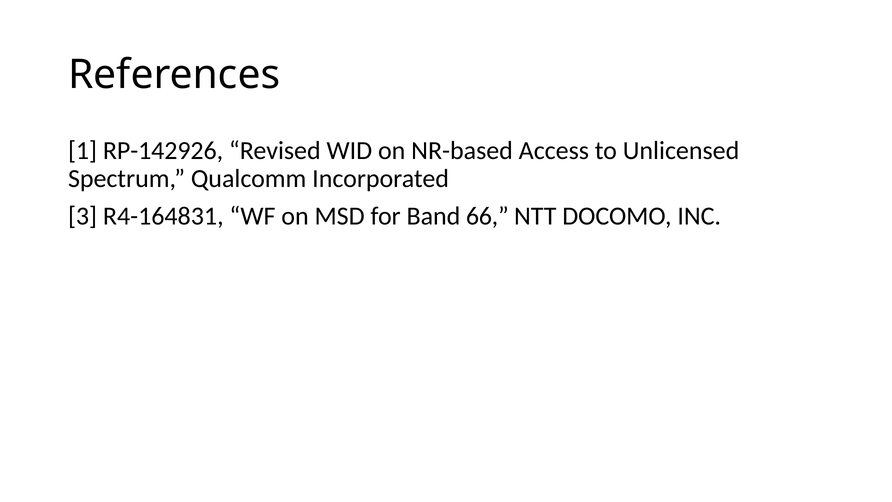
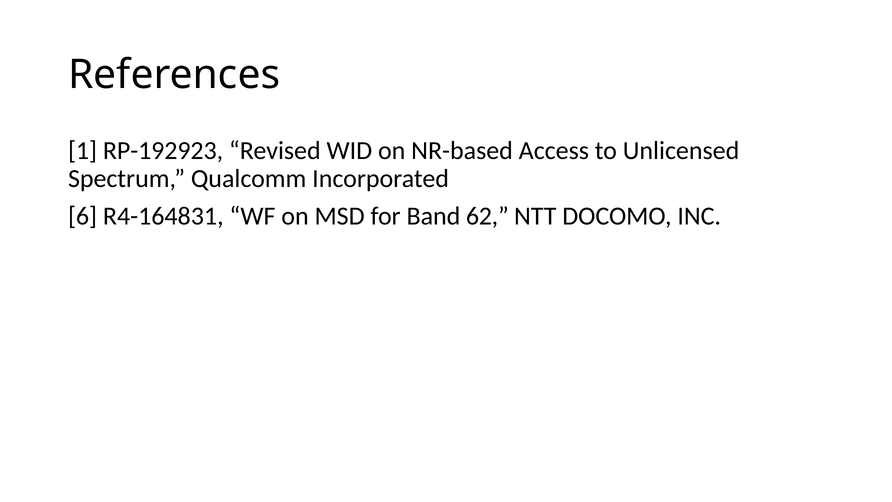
RP-142926: RP-142926 -> RP-192923
3: 3 -> 6
66: 66 -> 62
